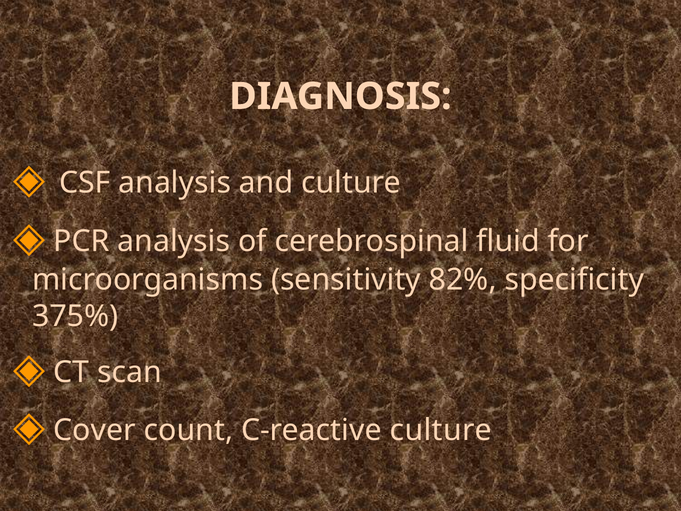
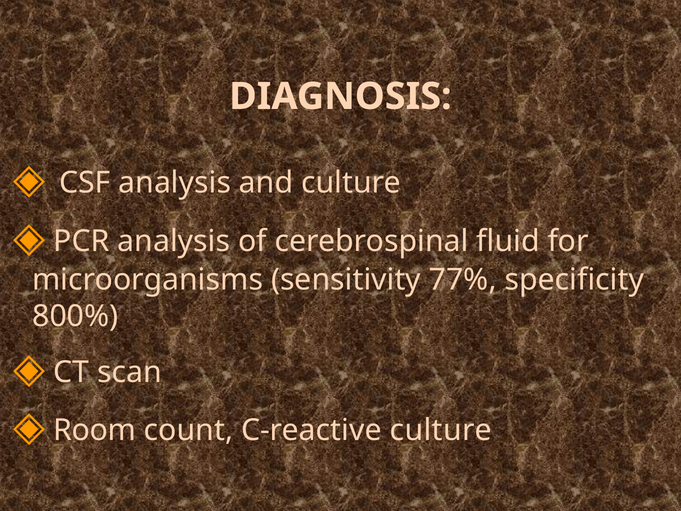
82%: 82% -> 77%
375%: 375% -> 800%
Cover: Cover -> Room
